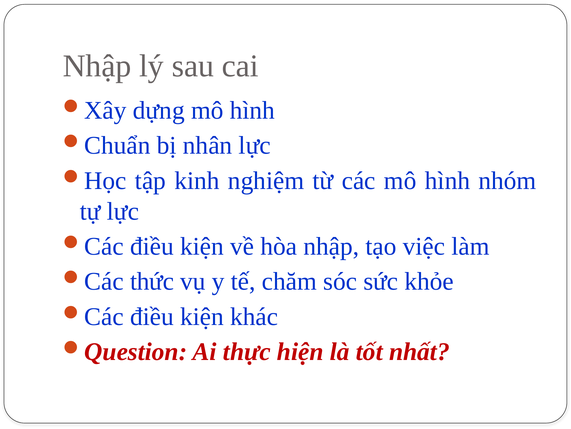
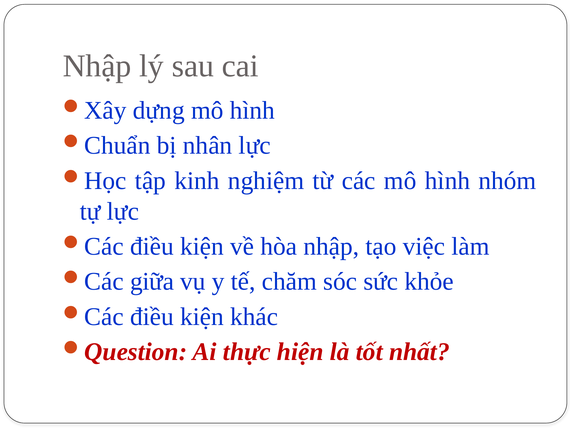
thức: thức -> giữa
